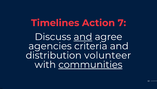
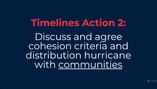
7: 7 -> 2
and at (83, 37) underline: present -> none
agencies: agencies -> cohesion
volunteer: volunteer -> hurricane
